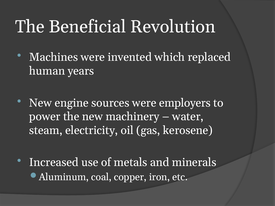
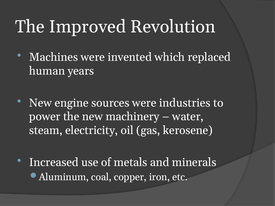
Beneficial: Beneficial -> Improved
employers: employers -> industries
